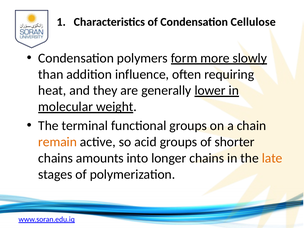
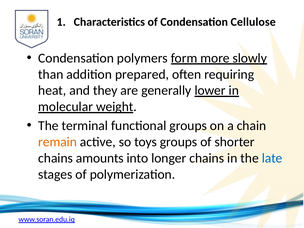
influence: influence -> prepared
acid: acid -> toys
late colour: orange -> blue
